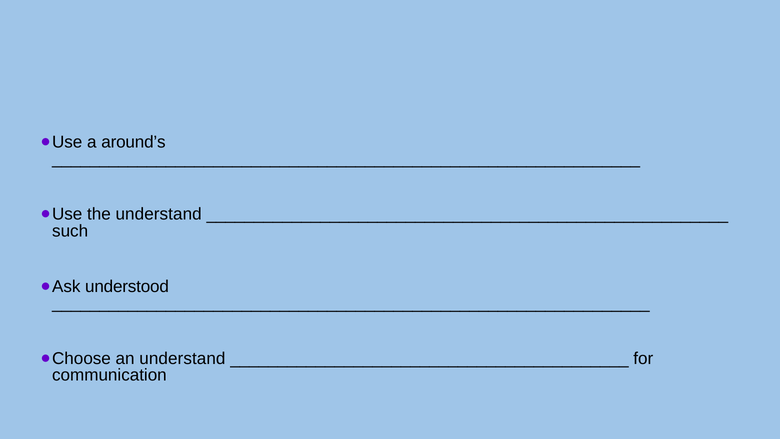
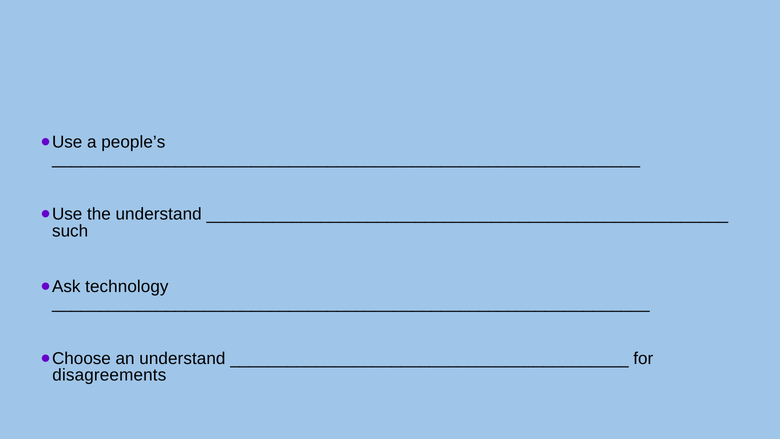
around’s: around’s -> people’s
understood: understood -> technology
communication: communication -> disagreements
